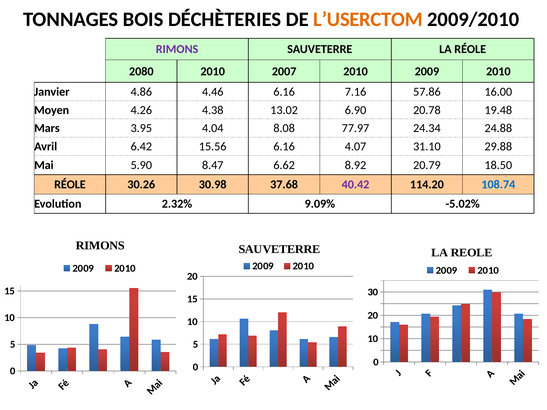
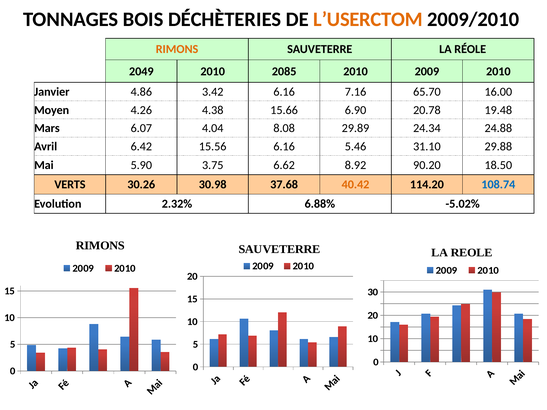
RIMONS at (177, 49) colour: purple -> orange
2080: 2080 -> 2049
2007: 2007 -> 2085
4.46: 4.46 -> 3.42
57.86: 57.86 -> 65.70
13.02: 13.02 -> 15.66
3.95: 3.95 -> 6.07
77.97: 77.97 -> 29.89
4.07: 4.07 -> 5.46
8.47: 8.47 -> 3.75
20.79: 20.79 -> 90.20
RÉOLE at (70, 185): RÉOLE -> VERTS
40.42 colour: purple -> orange
9.09%: 9.09% -> 6.88%
